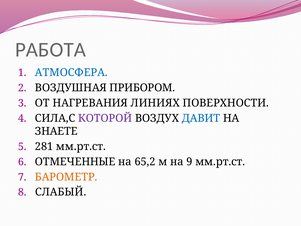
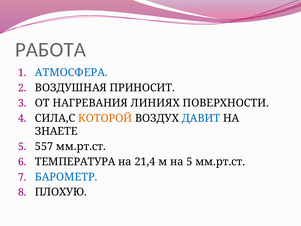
ПРИБОРОМ: ПРИБОРОМ -> ПРИНОСИТ
КОТОРОЙ colour: purple -> orange
281: 281 -> 557
ОТМЕЧЕННЫЕ: ОТМЕЧЕННЫЕ -> ТЕМПЕРАТУРА
65,2: 65,2 -> 21,4
на 9: 9 -> 5
БАРОМЕТР colour: orange -> blue
СЛАБЫЙ: СЛАБЫЙ -> ПЛОХУЮ
